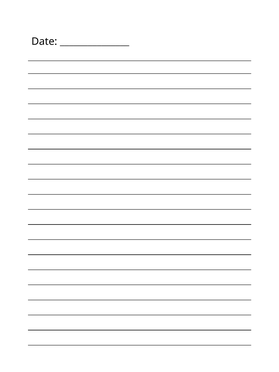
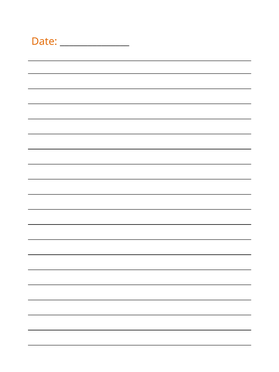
Date colour: black -> orange
